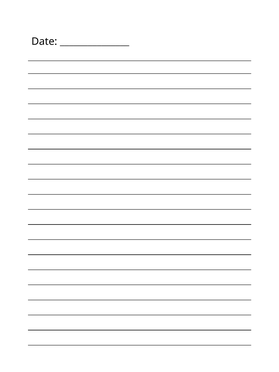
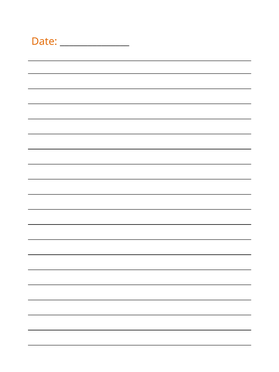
Date colour: black -> orange
